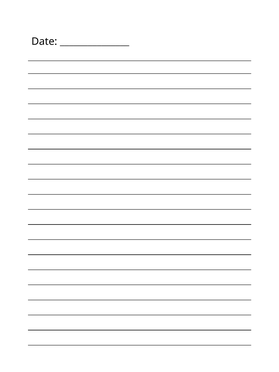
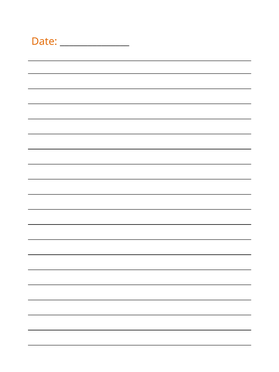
Date colour: black -> orange
